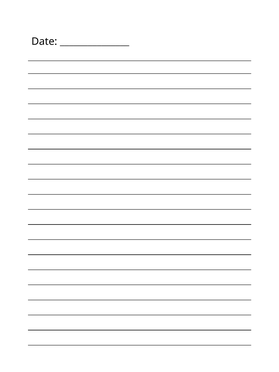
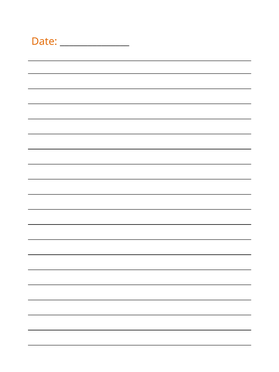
Date colour: black -> orange
